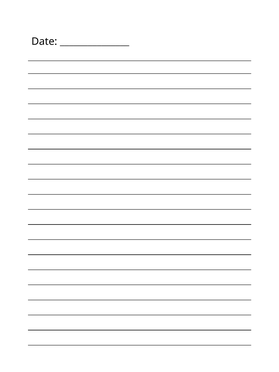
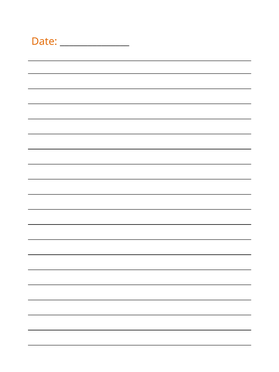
Date colour: black -> orange
